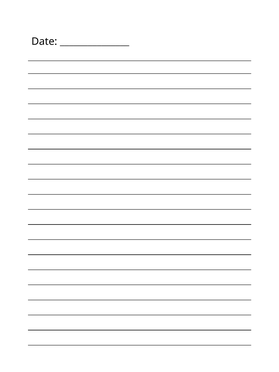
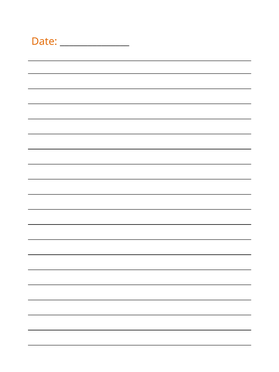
Date colour: black -> orange
